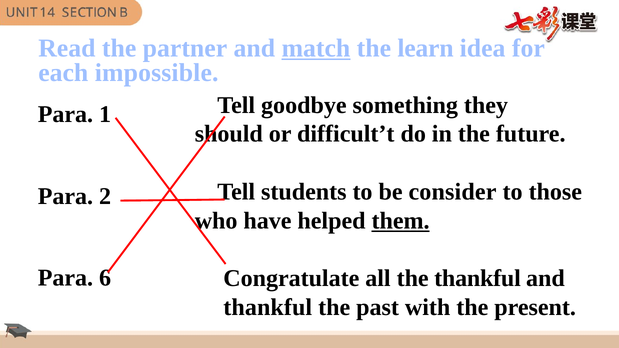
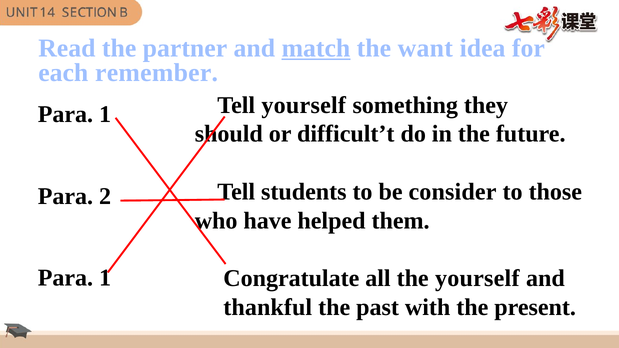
learn: learn -> want
impossible: impossible -> remember
Tell goodbye: goodbye -> yourself
them underline: present -> none
6 at (105, 278): 6 -> 1
the thankful: thankful -> yourself
